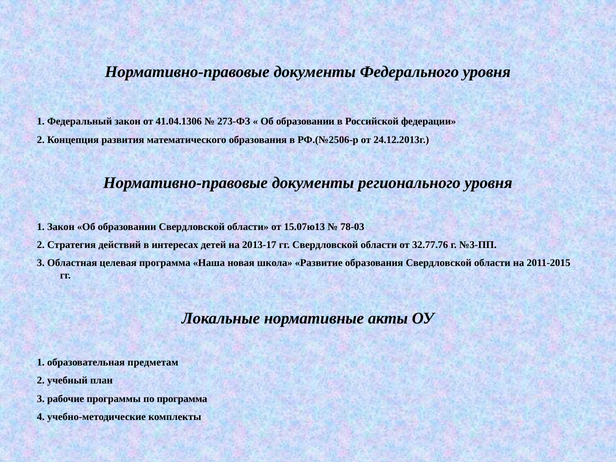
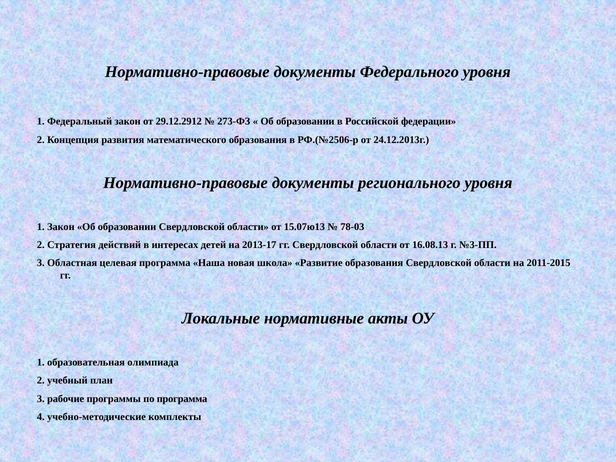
41.04.1306: 41.04.1306 -> 29.12.2912
32.77.76: 32.77.76 -> 16.08.13
предметам: предметам -> олимпиада
